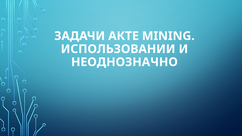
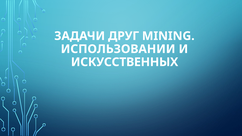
АКТЕ: АКТЕ -> ДРУГ
НЕОДНОЗНАЧНО: НЕОДНОЗНАЧНО -> ИСКУССТВЕННЫХ
